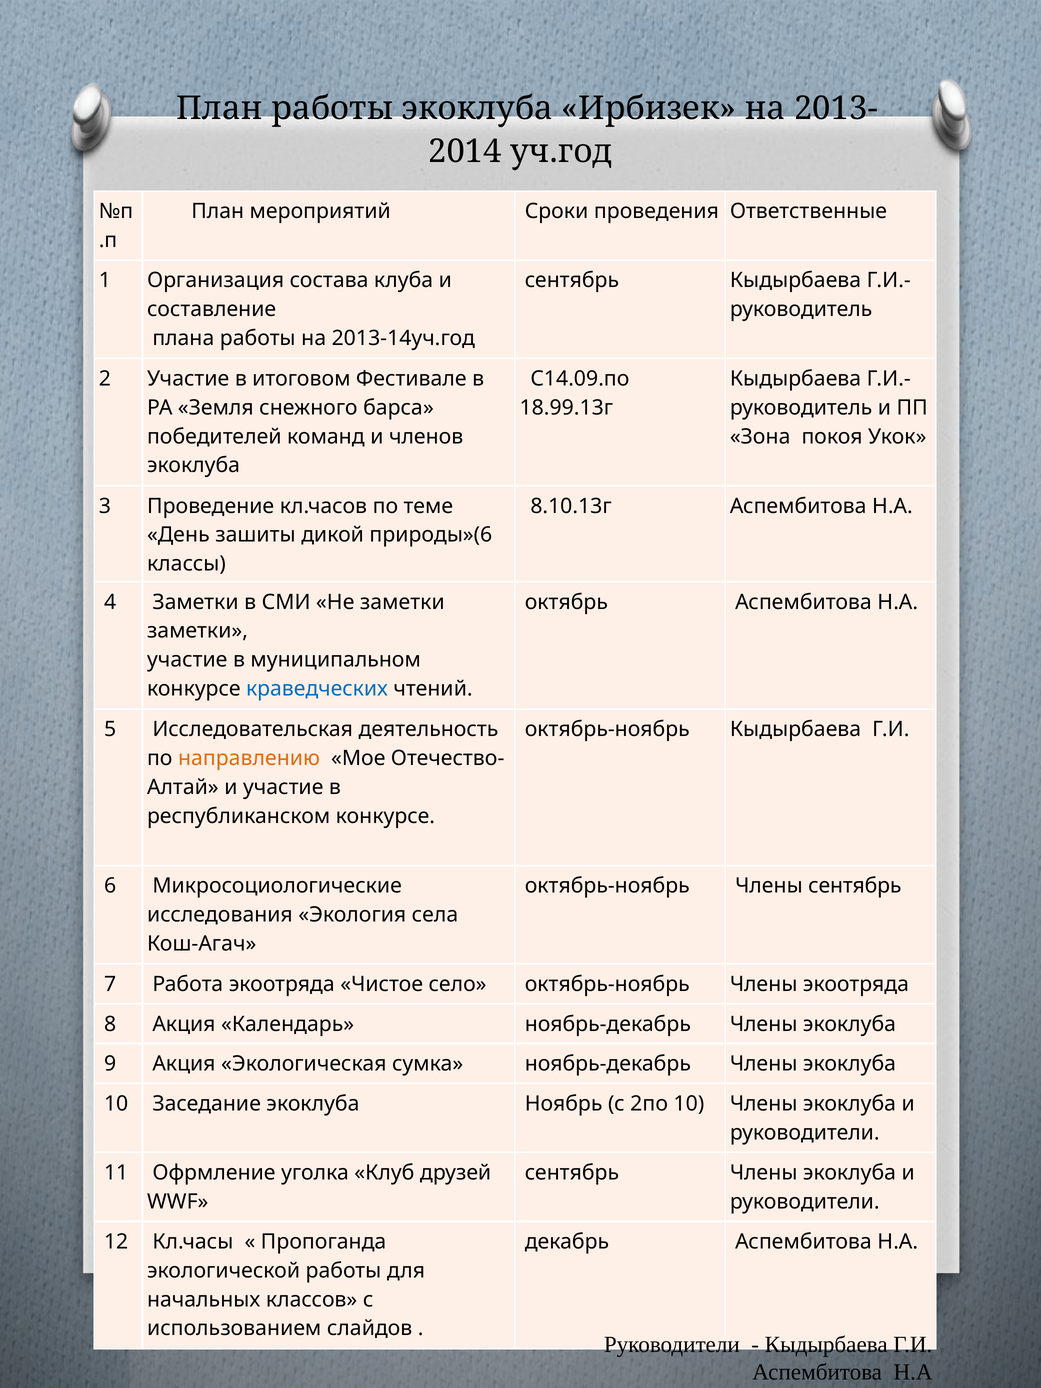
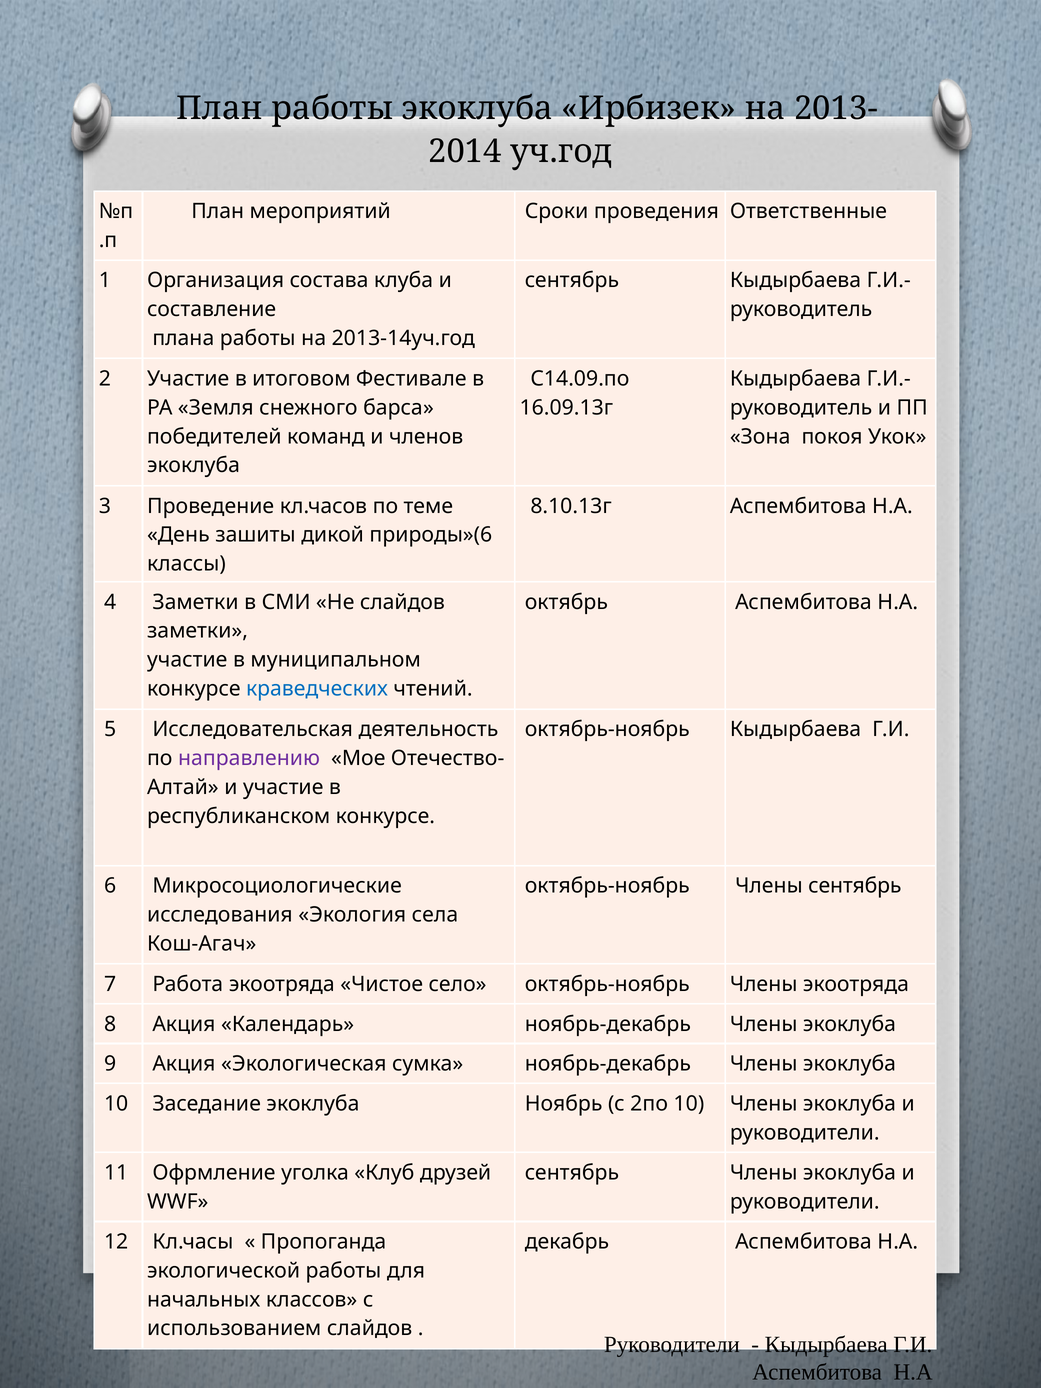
18.99.13г: 18.99.13г -> 16.09.13г
Не заметки: заметки -> слайдов
направлению colour: orange -> purple
